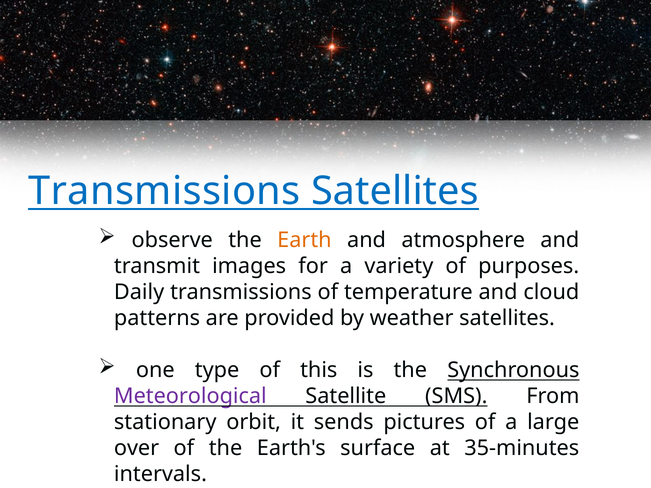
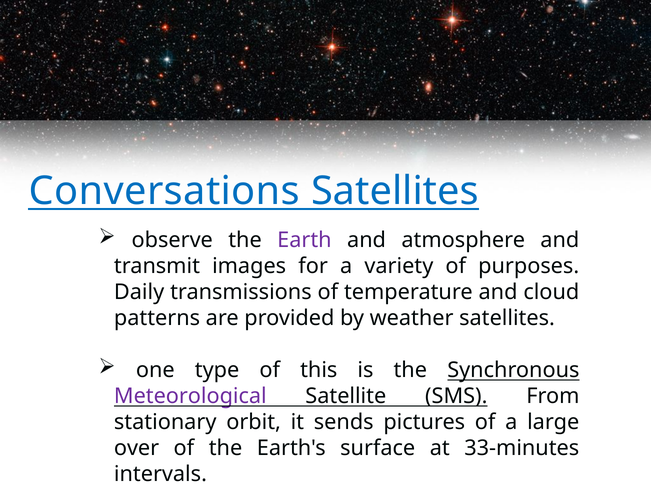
Transmissions at (164, 191): Transmissions -> Conversations
Earth colour: orange -> purple
35-minutes: 35-minutes -> 33-minutes
